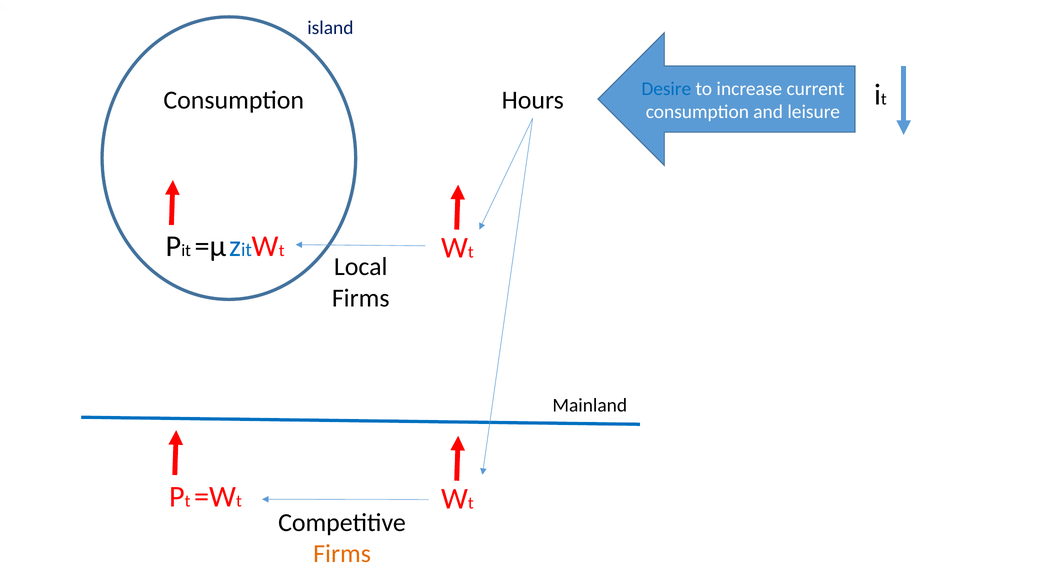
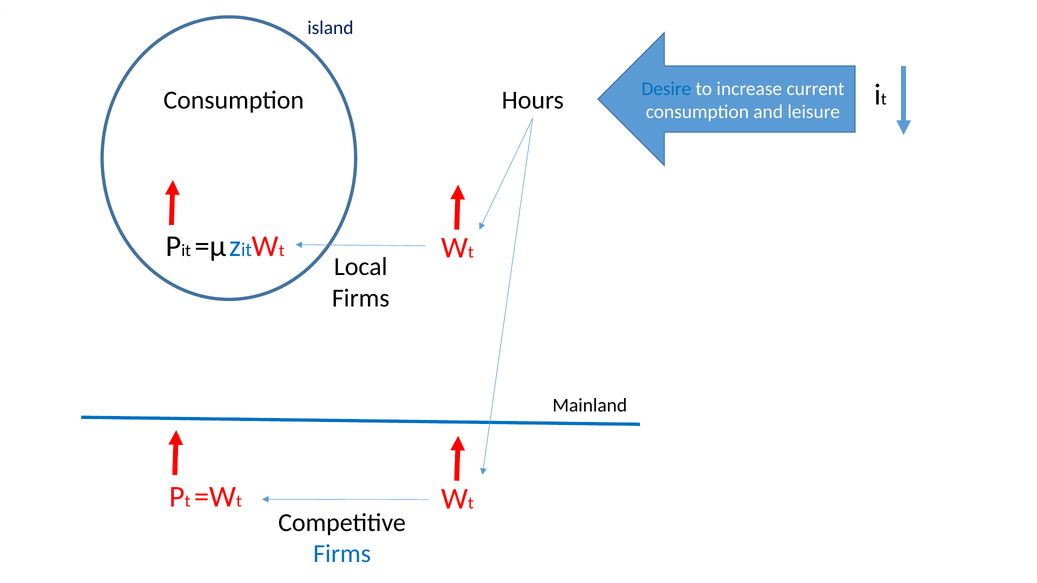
Firms at (342, 554) colour: orange -> blue
